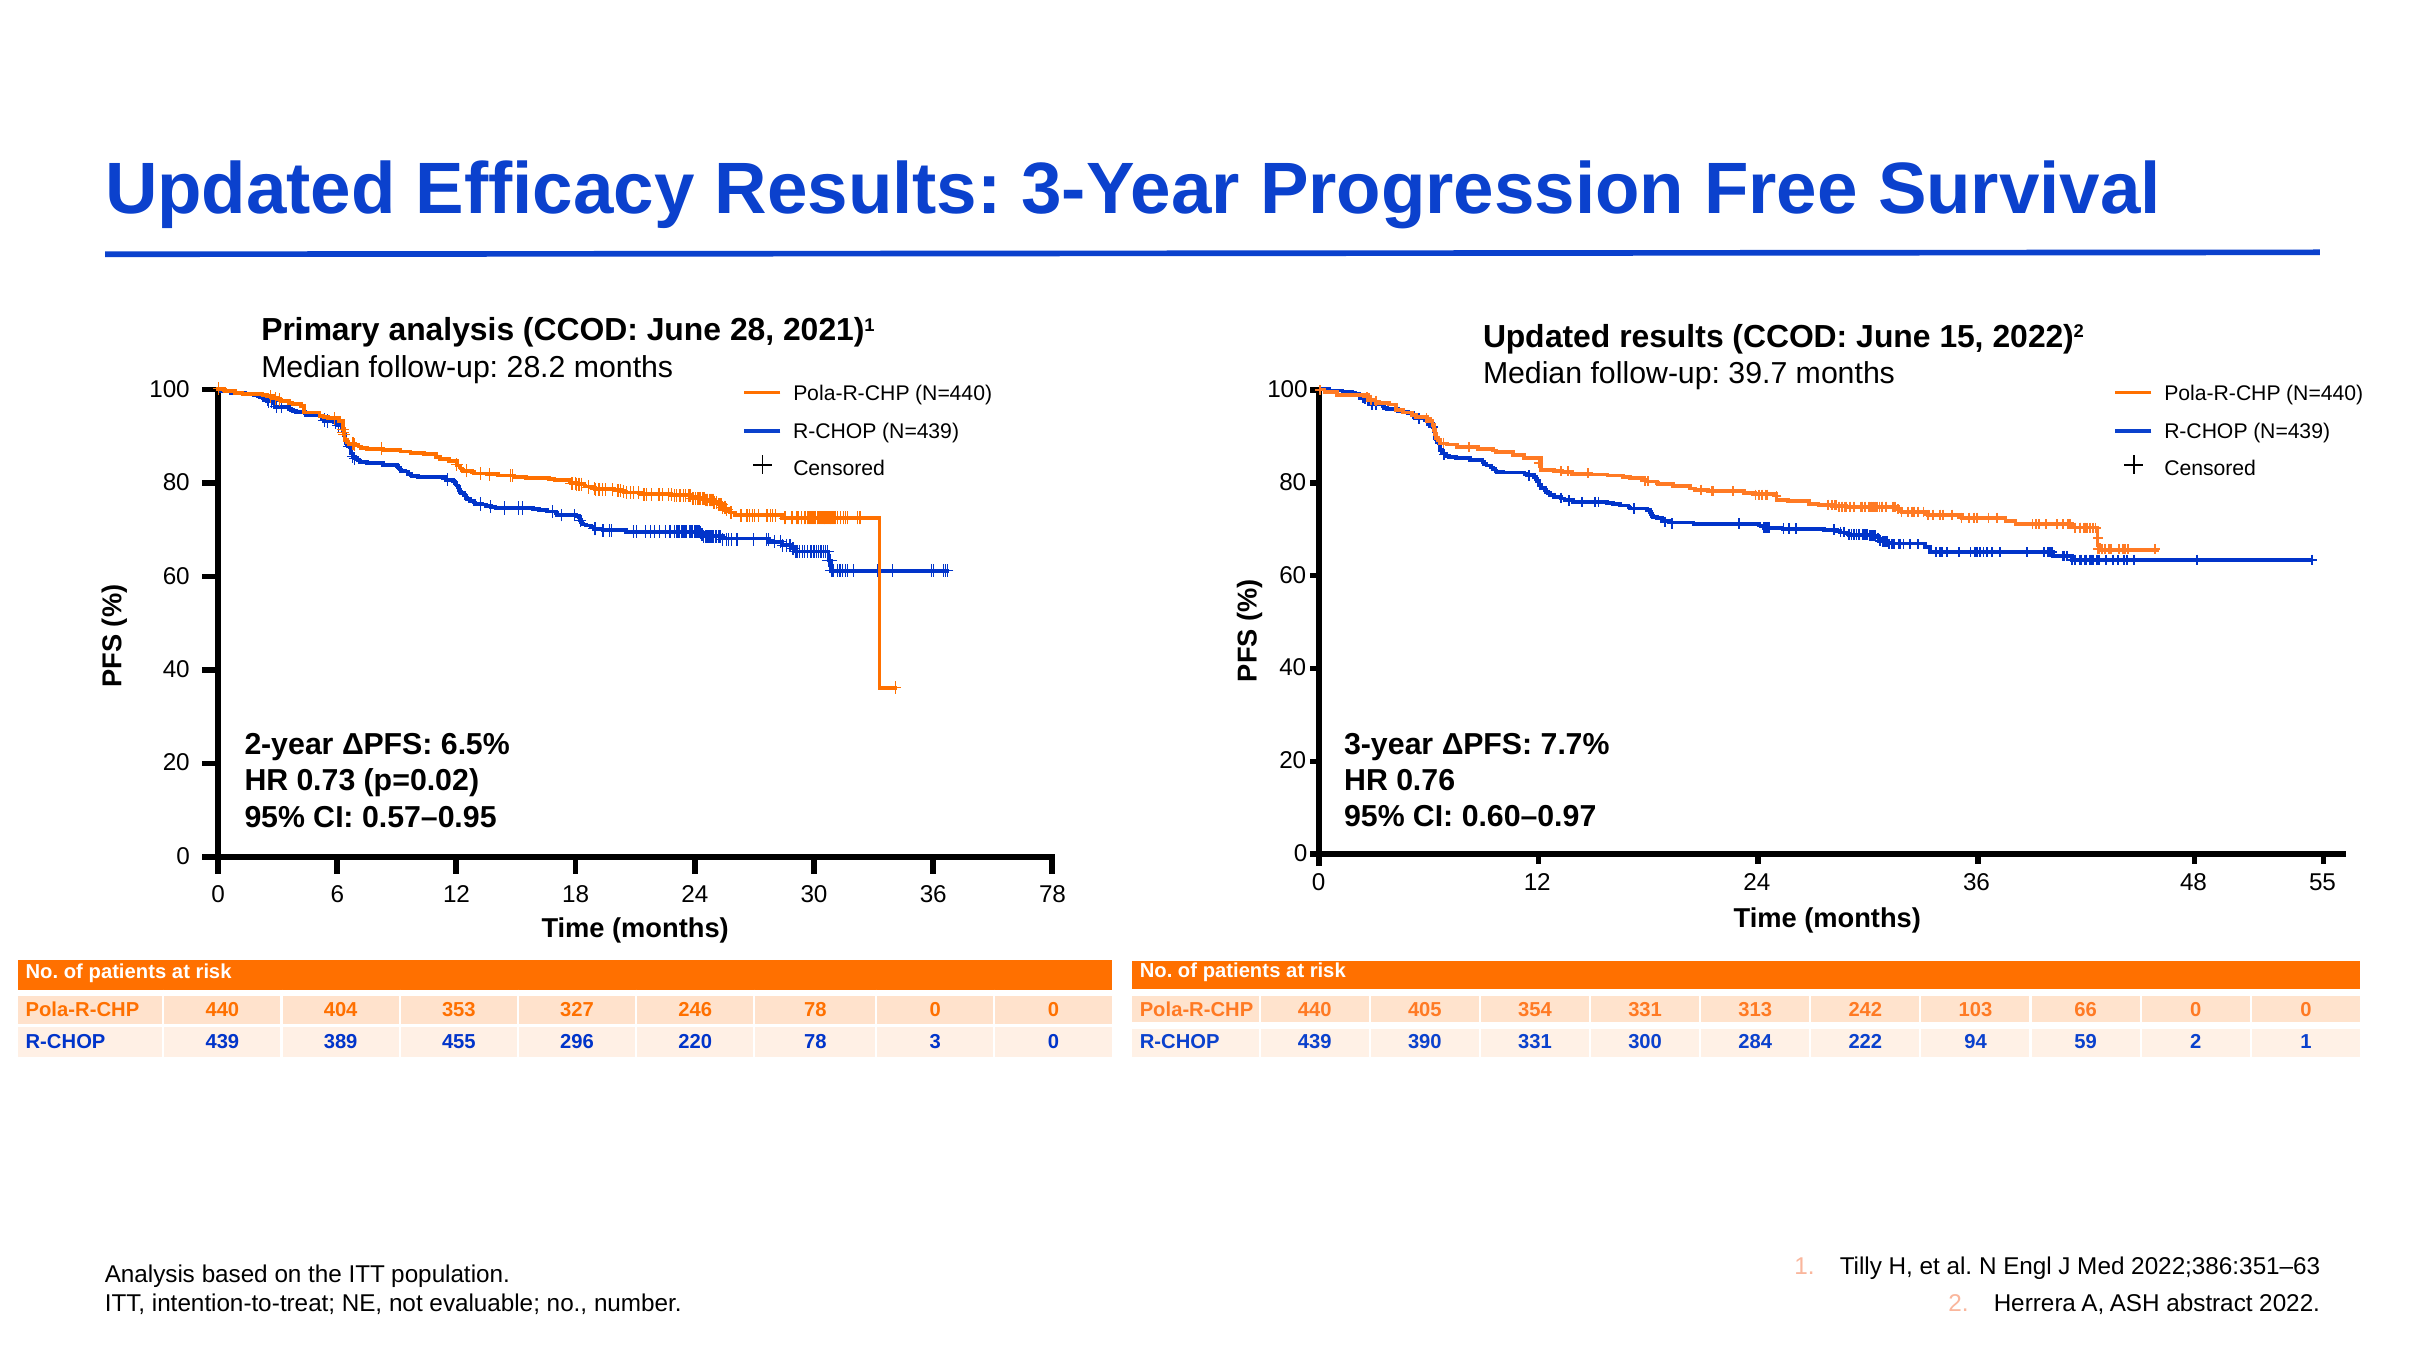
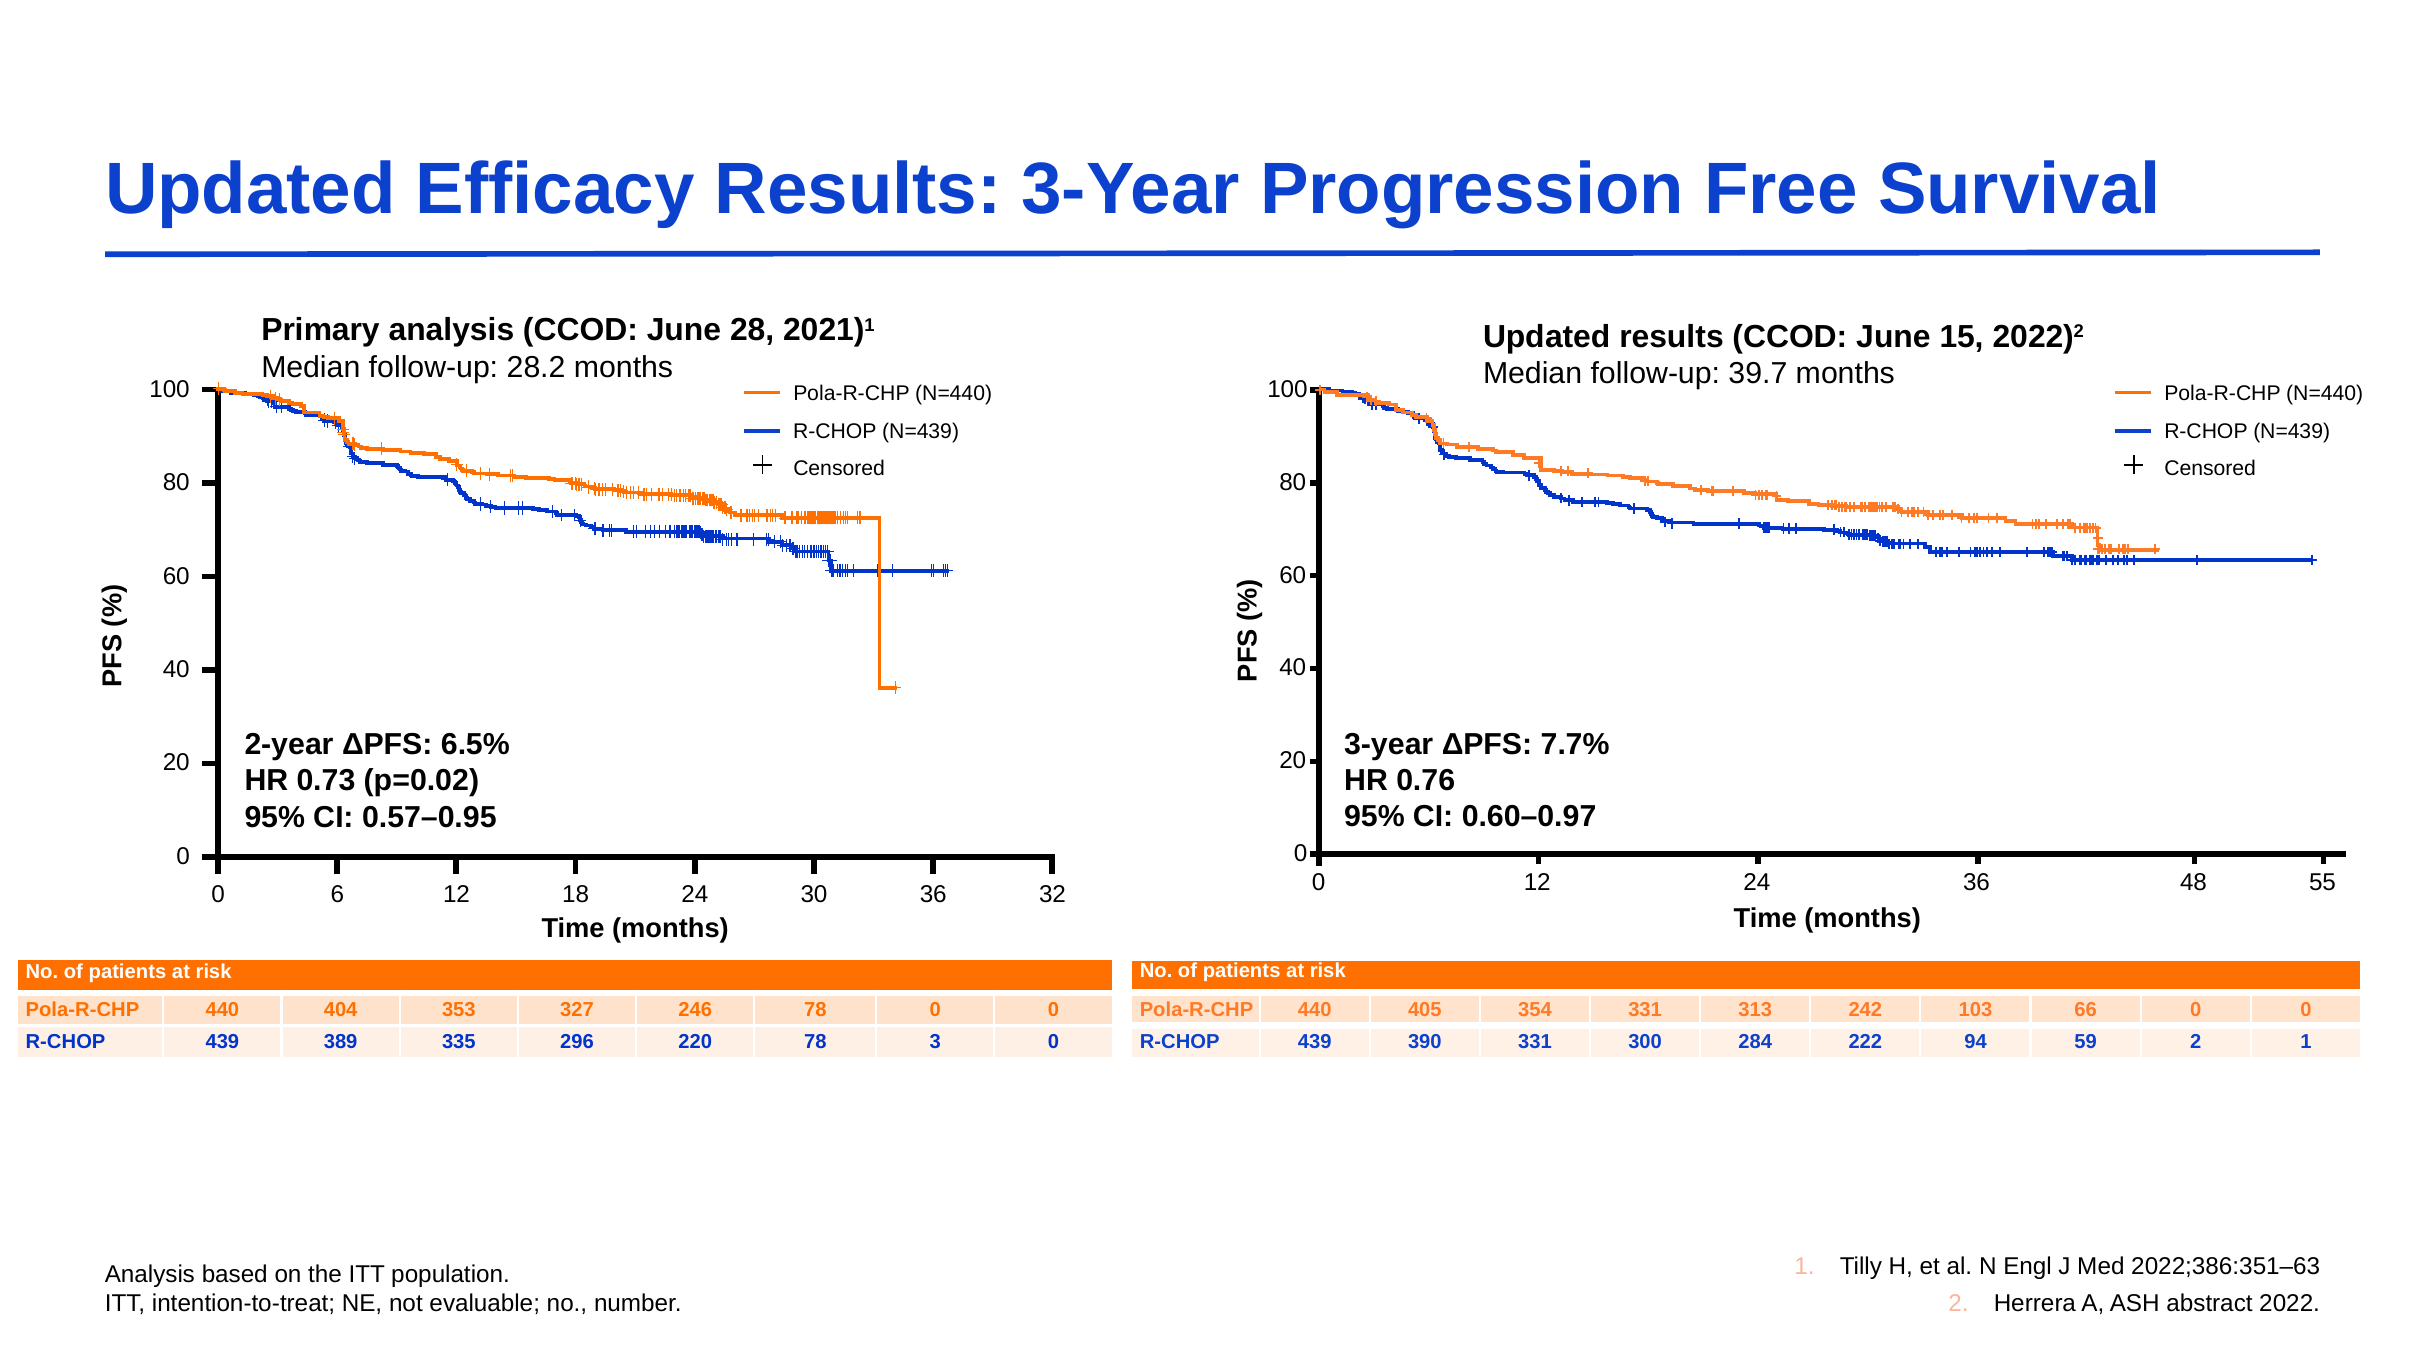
30 78: 78 -> 32
455: 455 -> 335
